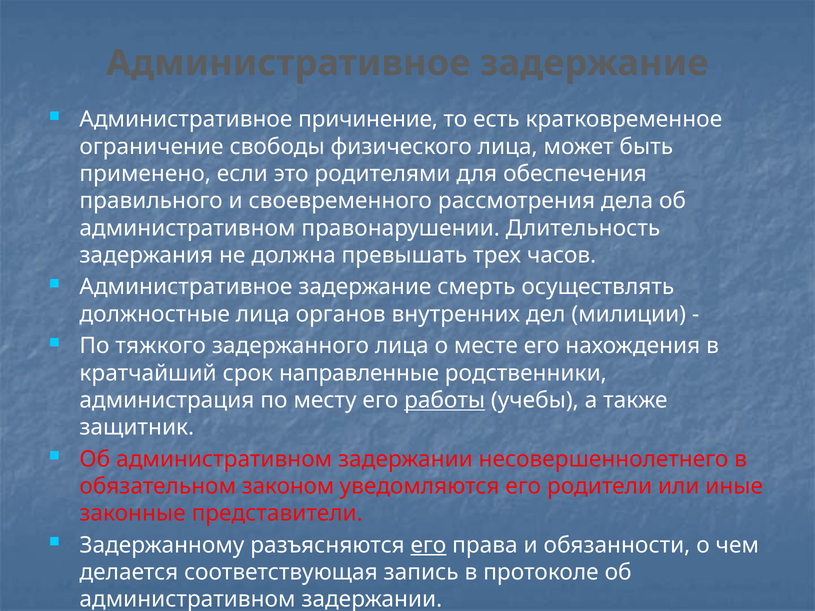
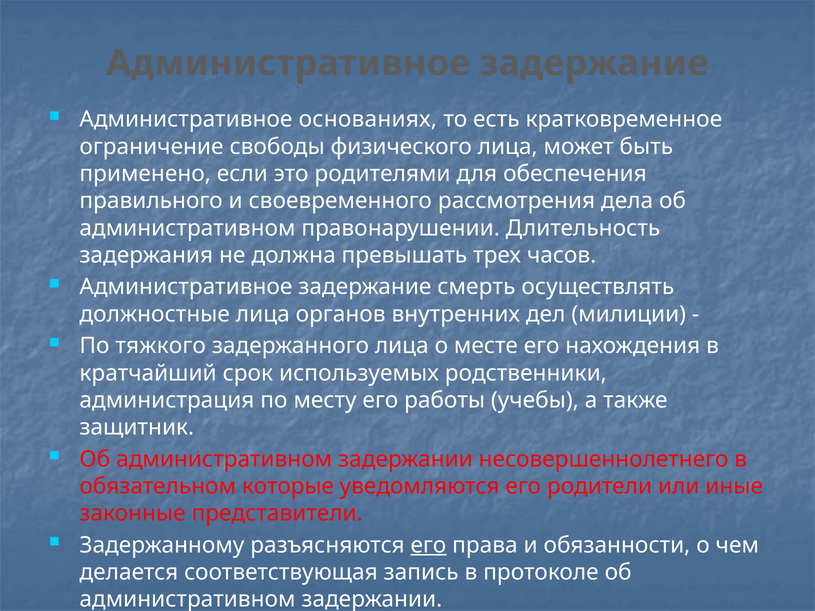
причинение: причинение -> основаниях
направленные: направленные -> используемых
работы underline: present -> none
законом: законом -> которые
